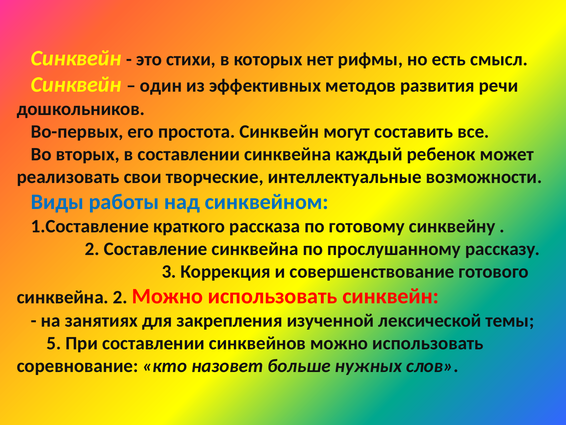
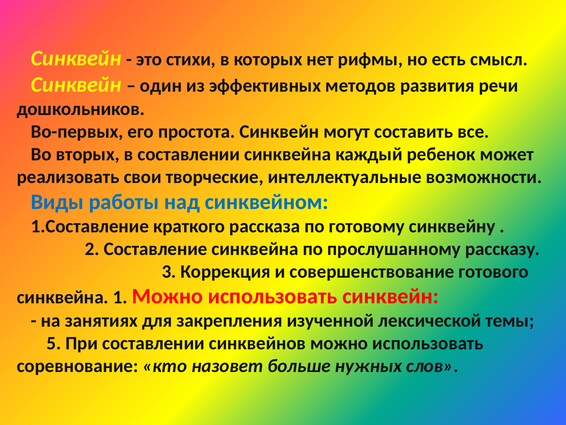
синквейна 2: 2 -> 1
